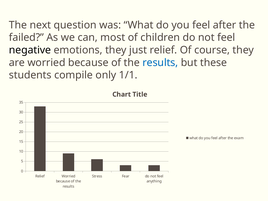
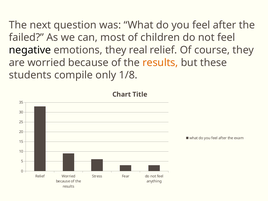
just: just -> real
results at (160, 63) colour: blue -> orange
1/1: 1/1 -> 1/8
